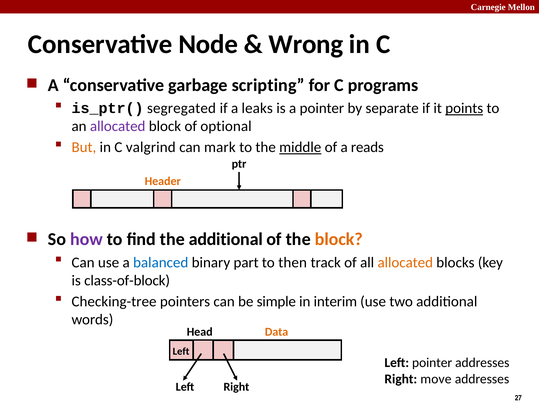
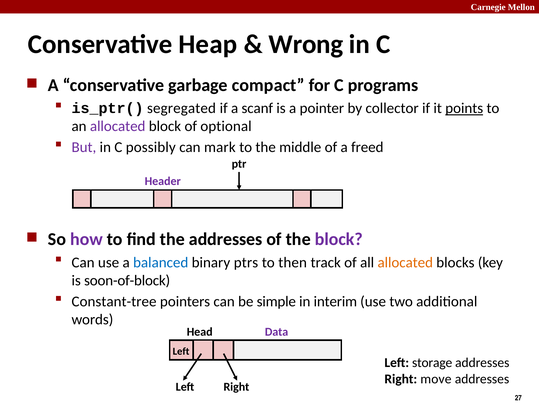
Node: Node -> Heap
scripting: scripting -> compact
leaks: leaks -> scanf
separate: separate -> collector
But colour: orange -> purple
valgrind: valgrind -> possibly
middle underline: present -> none
reads: reads -> freed
Header colour: orange -> purple
the additional: additional -> addresses
block at (339, 239) colour: orange -> purple
part: part -> ptrs
class-of-block: class-of-block -> soon-of-block
Checking-tree: Checking-tree -> Constant-tree
Data colour: orange -> purple
Left pointer: pointer -> storage
